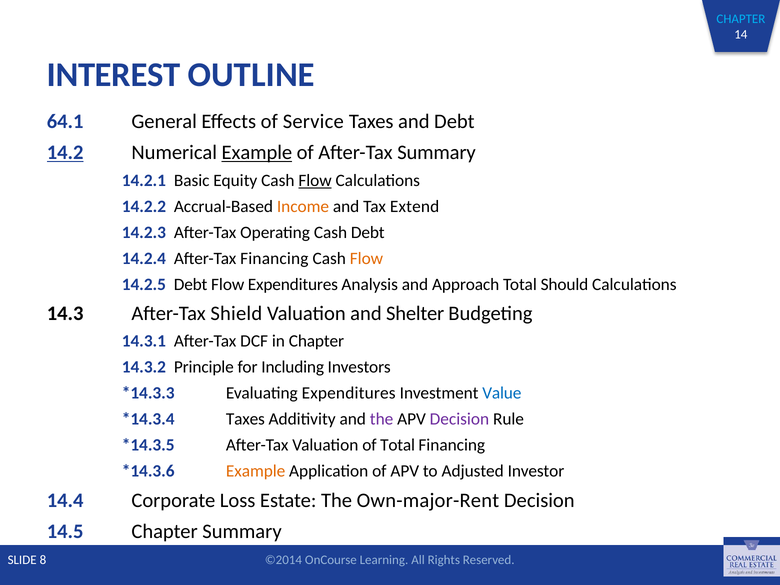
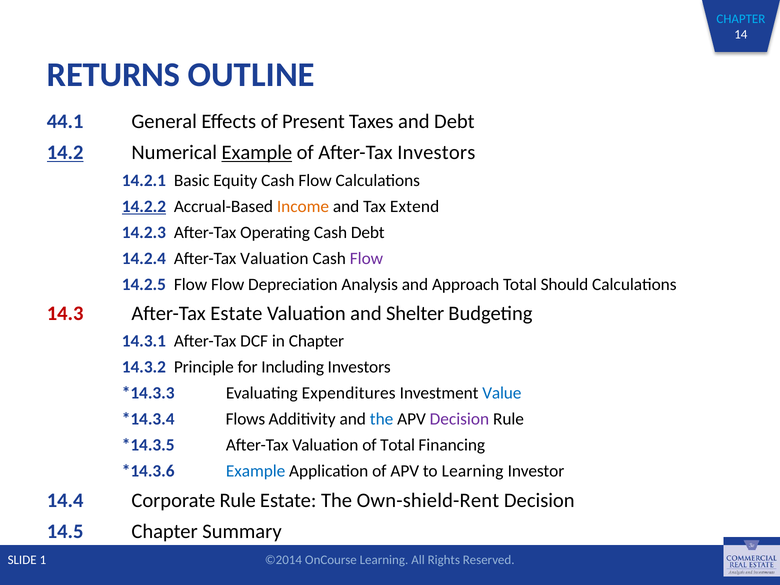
INTEREST: INTEREST -> RETURNS
64.1: 64.1 -> 44.1
Service: Service -> Present
After-Tax Summary: Summary -> Investors
Flow at (315, 180) underline: present -> none
14.2.2 underline: none -> present
14.2.4 After-Tax Financing: Financing -> Valuation
Flow at (366, 258) colour: orange -> purple
14.2.5 Debt: Debt -> Flow
Flow Expenditures: Expenditures -> Depreciation
14.3 colour: black -> red
After-Tax Shield: Shield -> Estate
Taxes at (245, 419): Taxes -> Flows
the at (382, 419) colour: purple -> blue
Example at (256, 471) colour: orange -> blue
to Adjusted: Adjusted -> Learning
Corporate Loss: Loss -> Rule
Own-major-Rent: Own-major-Rent -> Own-shield-Rent
8: 8 -> 1
